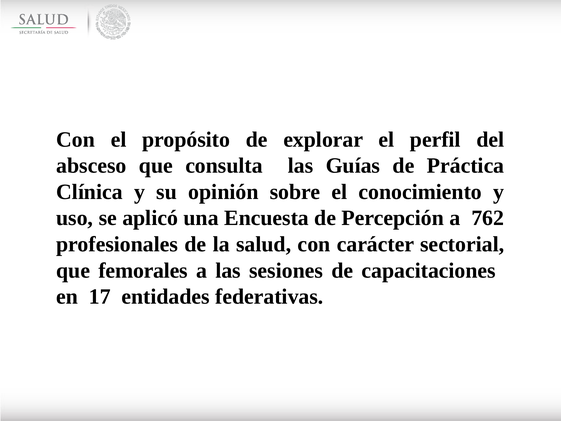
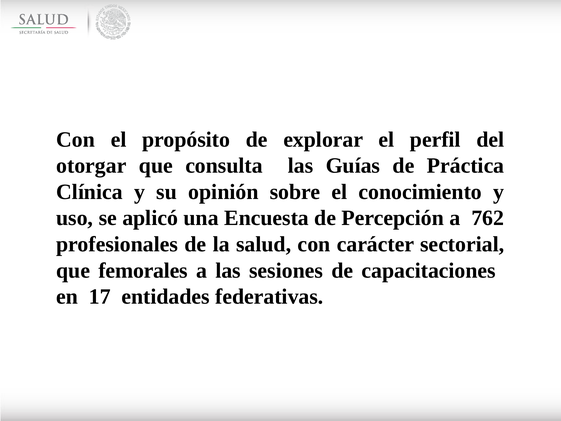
absceso: absceso -> otorgar
